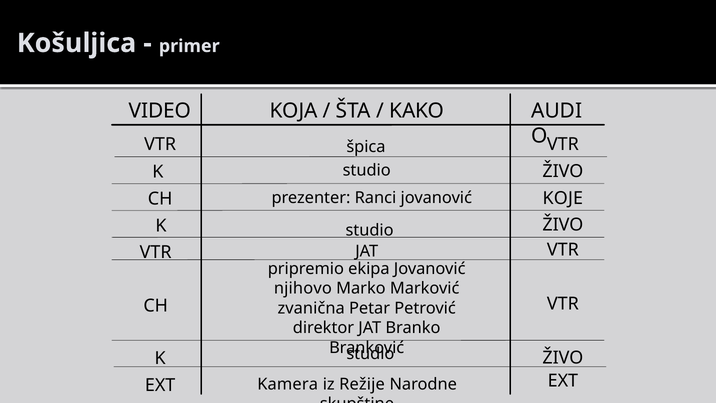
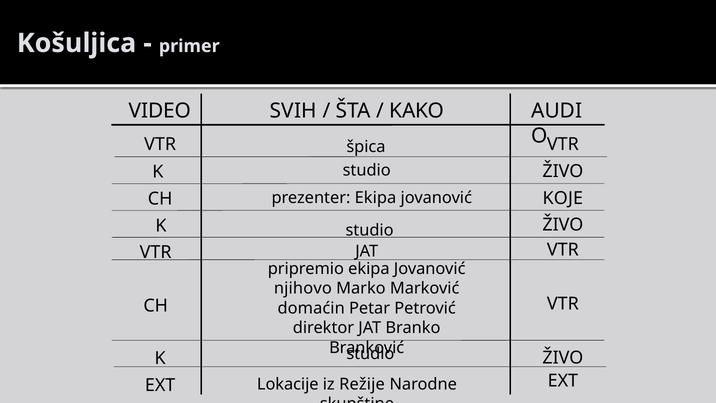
KOJA: KOJA -> SVIH
prezenter Ranci: Ranci -> Ekipa
zvanična: zvanična -> domaćin
Kamera: Kamera -> Lokacije
